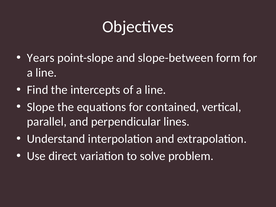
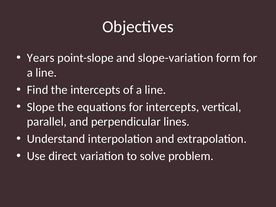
slope-between: slope-between -> slope-variation
for contained: contained -> intercepts
